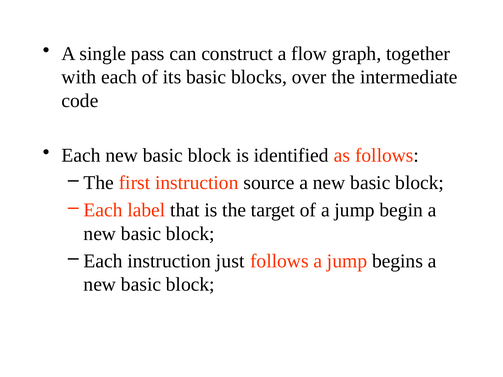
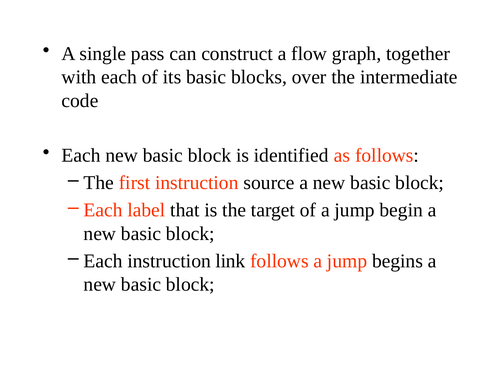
just: just -> link
